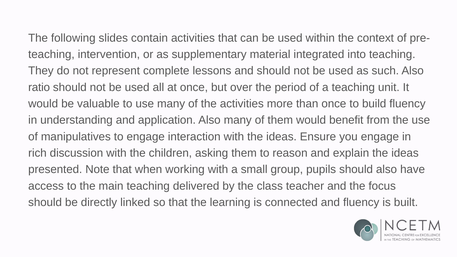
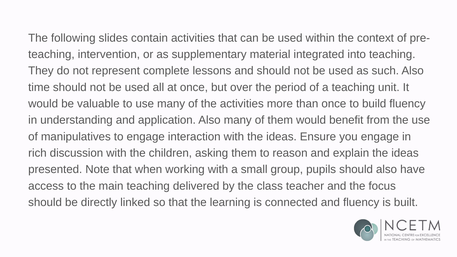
ratio: ratio -> time
